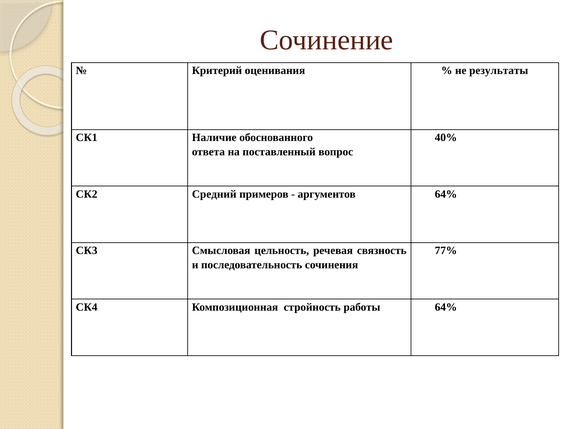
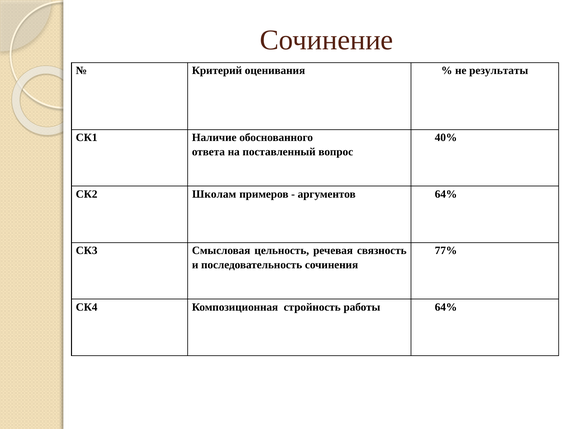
Средний: Средний -> Школам
